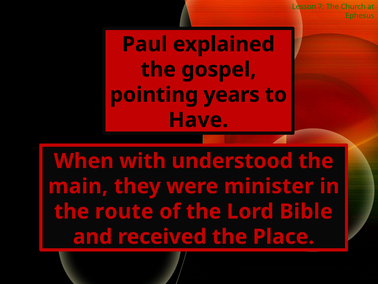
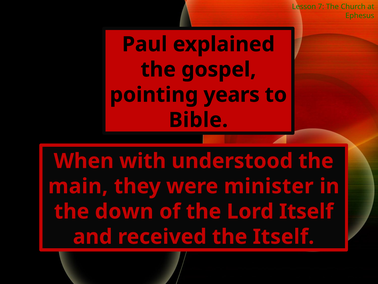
Have: Have -> Bible
route: route -> down
Lord Bible: Bible -> Itself
the Place: Place -> Itself
